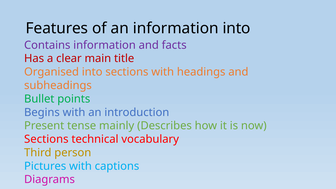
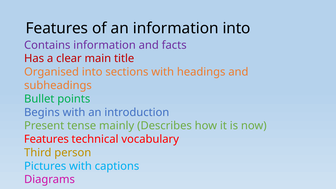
Sections at (46, 139): Sections -> Features
